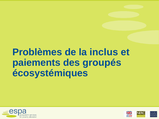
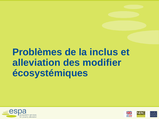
paiements: paiements -> alleviation
groupés: groupés -> modifier
